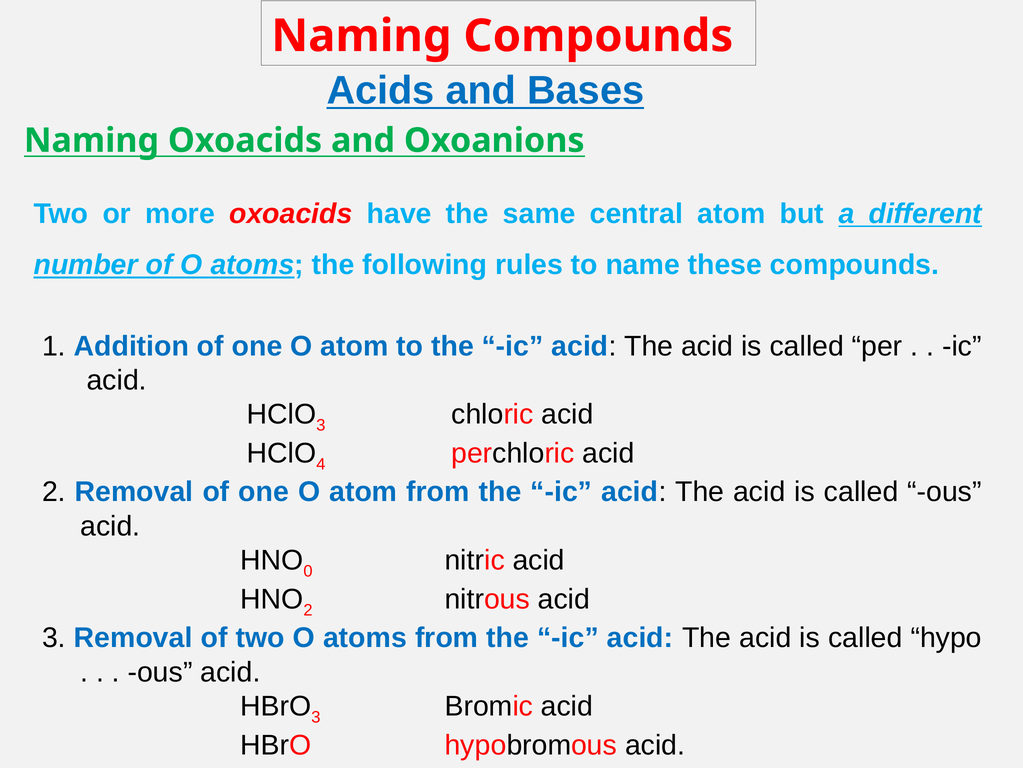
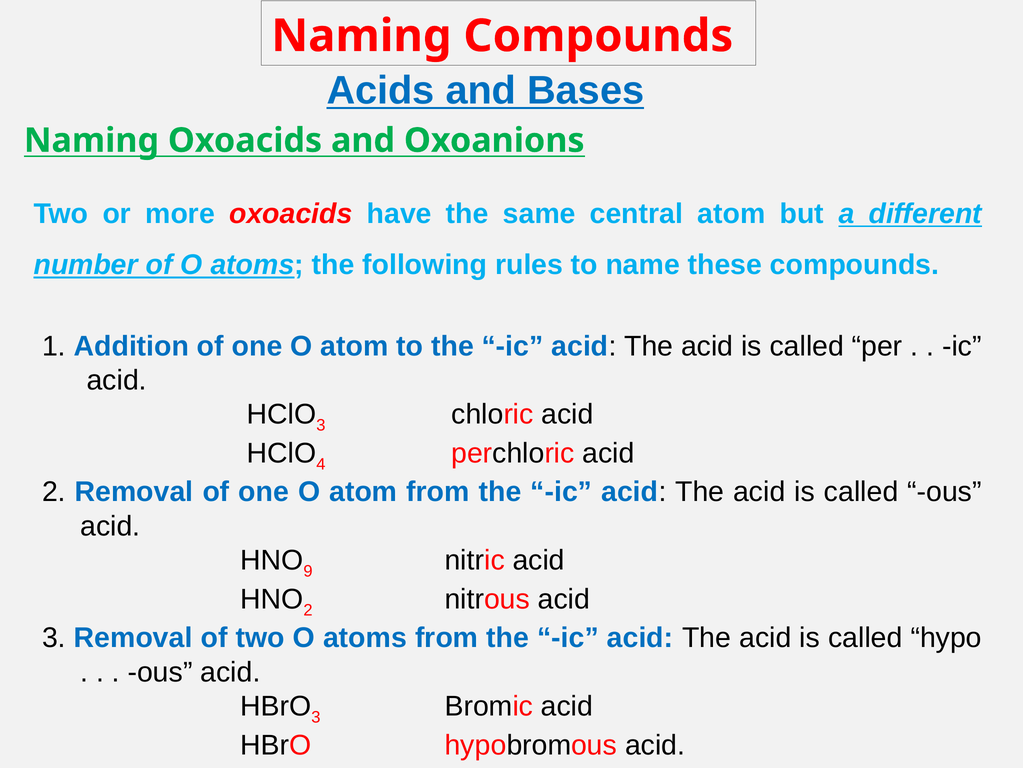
0: 0 -> 9
